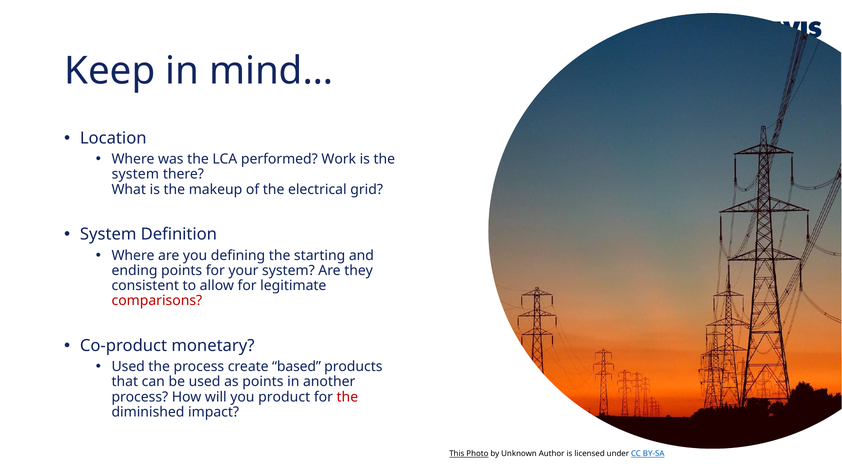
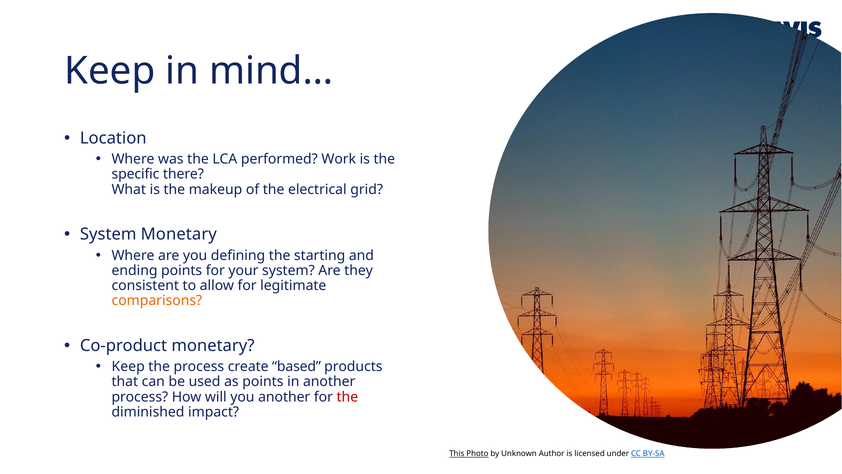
system at (135, 174): system -> specific
System Definition: Definition -> Monetary
comparisons colour: red -> orange
Used at (128, 366): Used -> Keep
you product: product -> another
